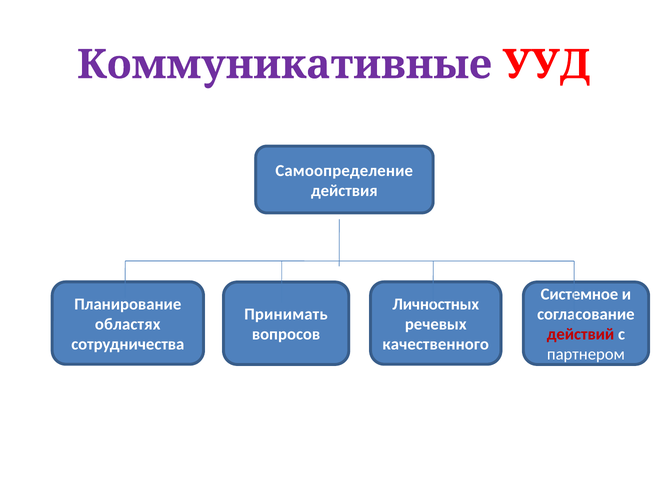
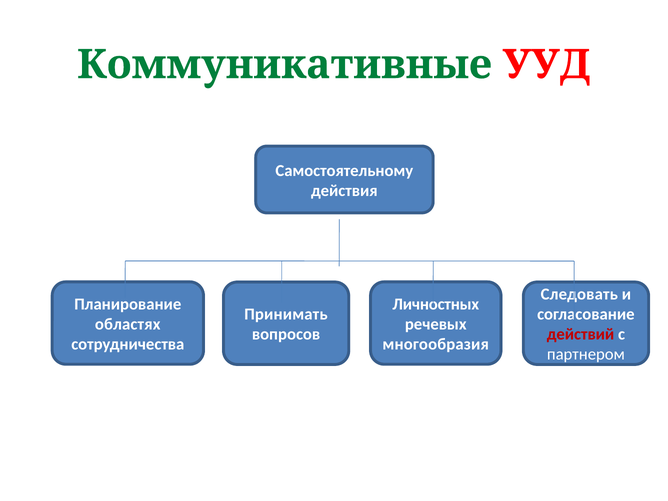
Коммуникативные colour: purple -> green
Самоопределение: Самоопределение -> Самостоятельному
Системное: Системное -> Следовать
качественного: качественного -> многообразия
